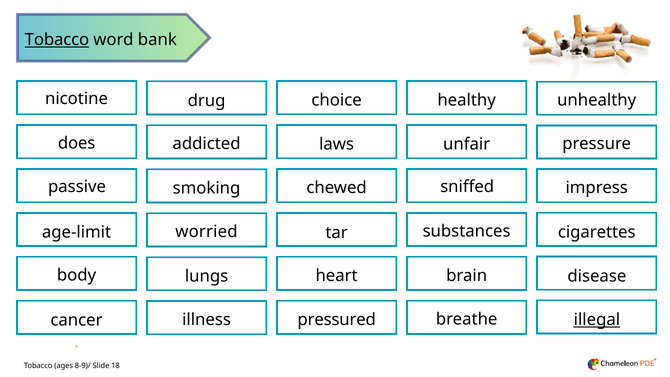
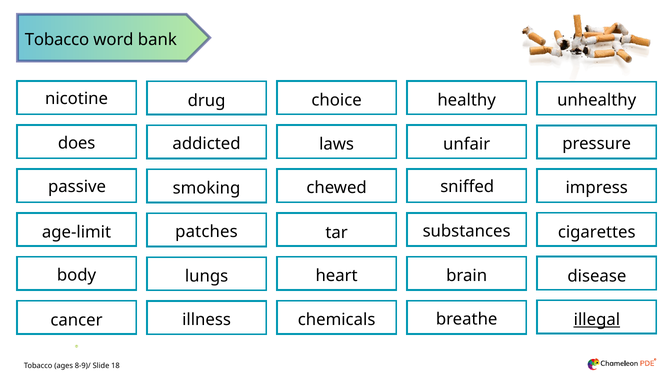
Tobacco at (57, 40) underline: present -> none
worried: worried -> patches
pressured: pressured -> chemicals
